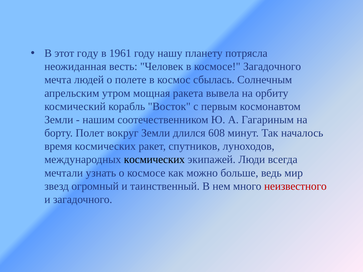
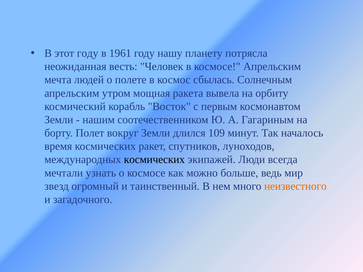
космосе Загадочного: Загадочного -> Апрельским
608: 608 -> 109
неизвестного colour: red -> orange
